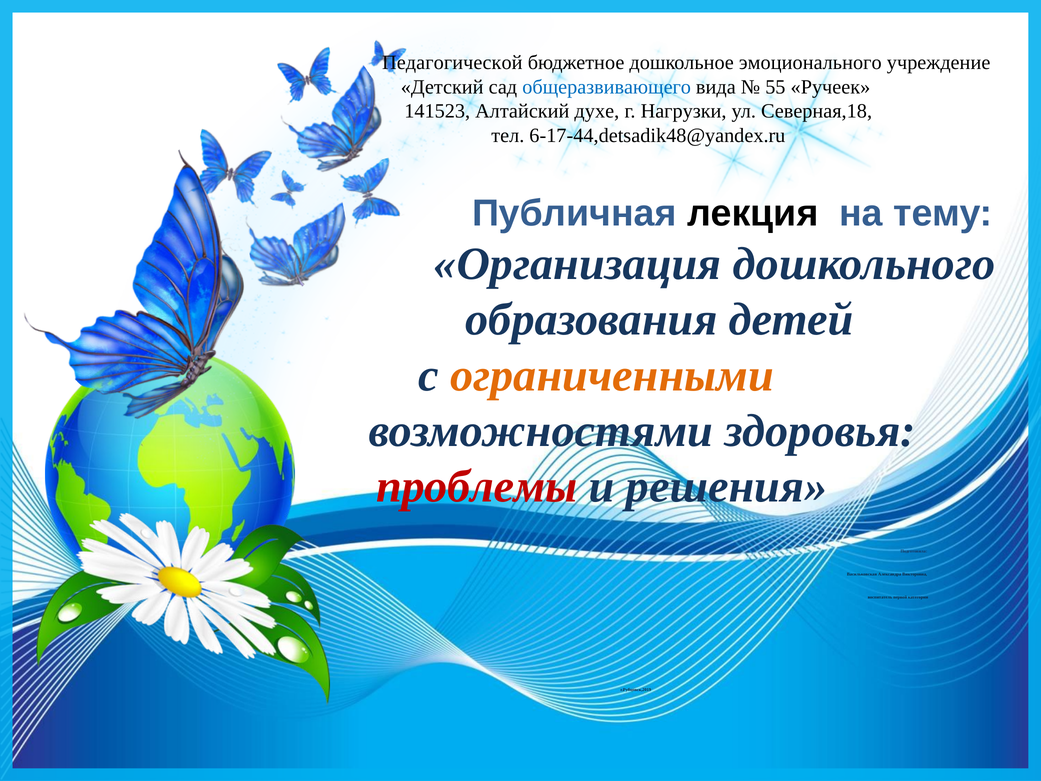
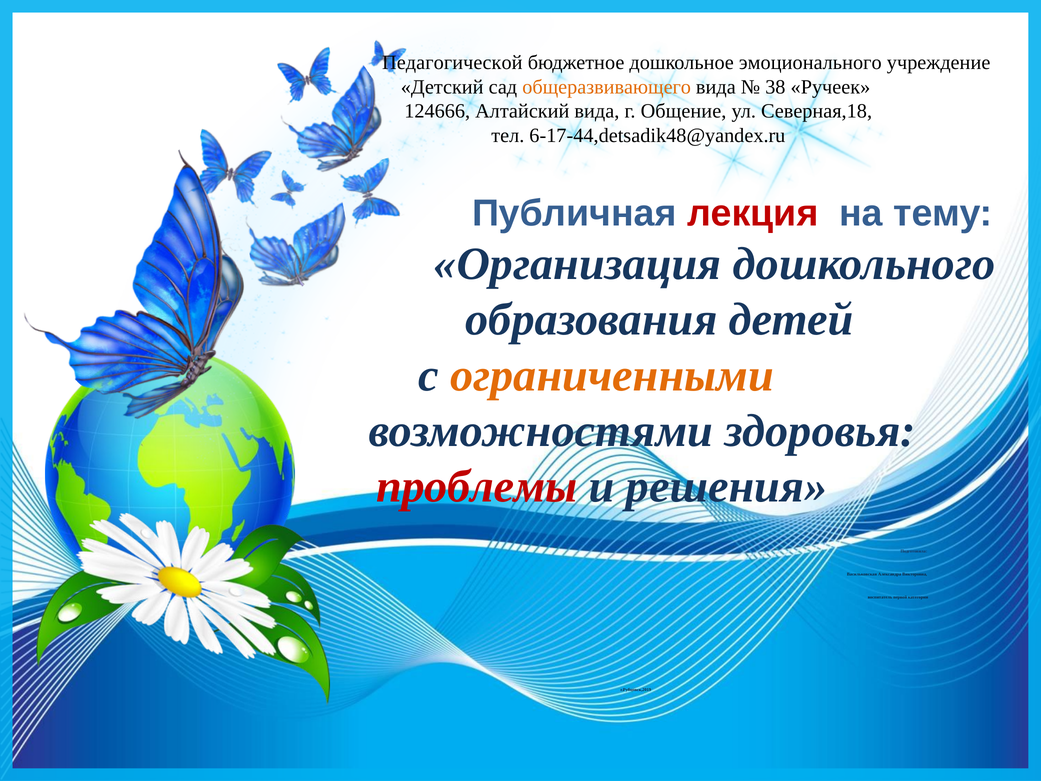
общеразвивающего colour: blue -> orange
55: 55 -> 38
141523: 141523 -> 124666
Алтайский духе: духе -> вида
Нагрузки: Нагрузки -> Общение
лекция colour: black -> red
